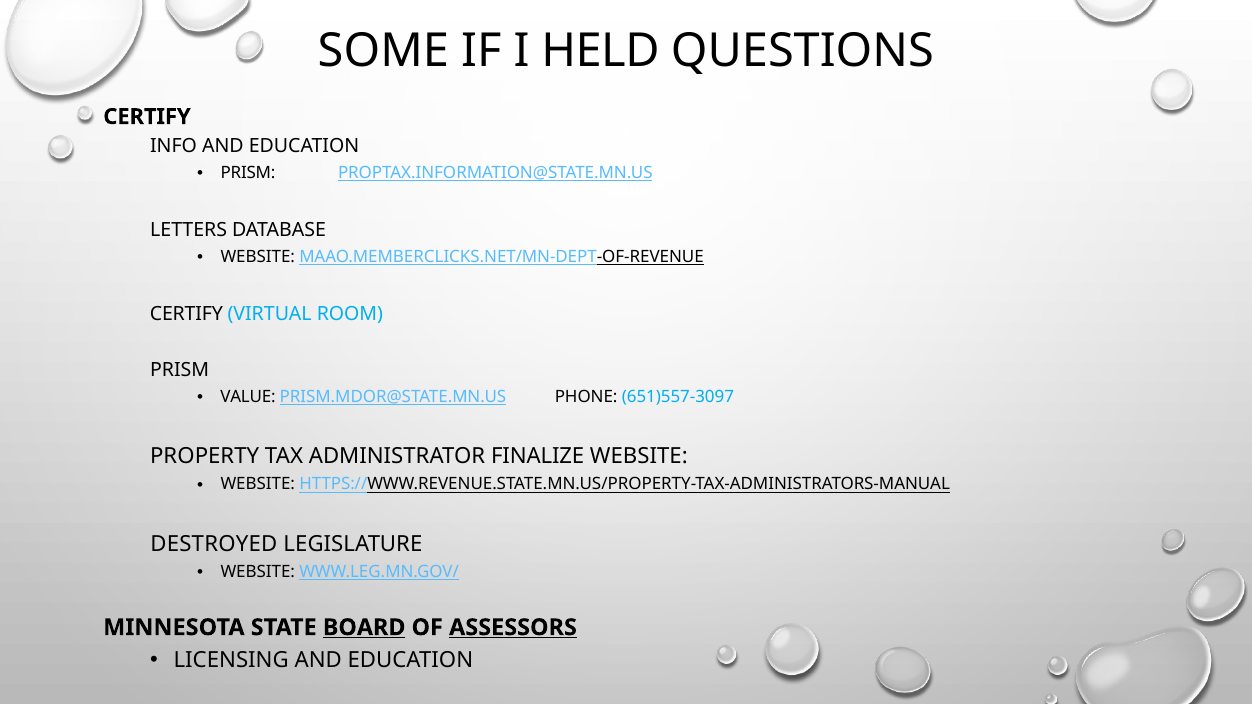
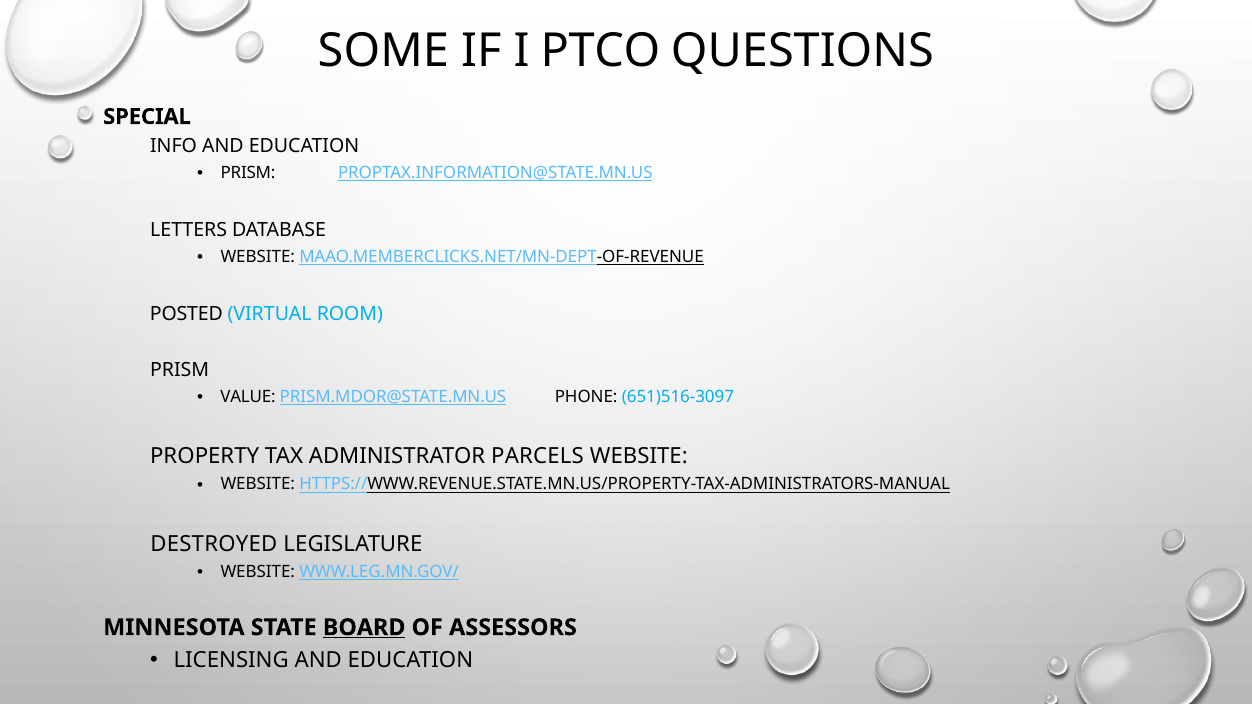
HELD: HELD -> PTCO
CERTIFY at (147, 117): CERTIFY -> SPECIAL
CERTIFY at (186, 314): CERTIFY -> POSTED
651)557-3097: 651)557-3097 -> 651)516-3097
FINALIZE: FINALIZE -> PARCELS
ASSESSORS underline: present -> none
